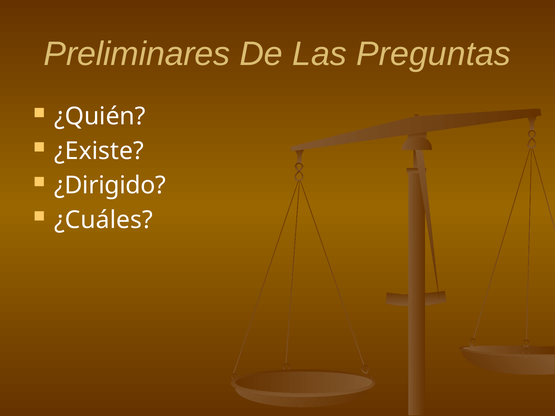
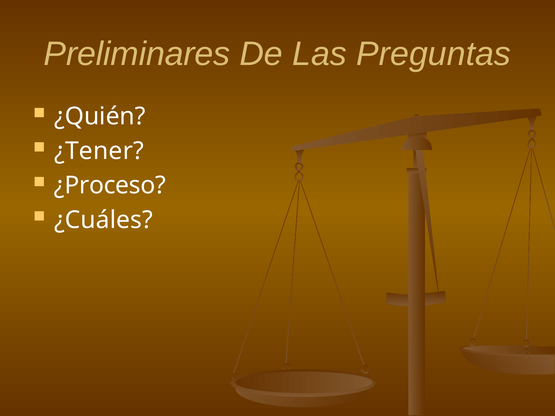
¿Existe: ¿Existe -> ¿Tener
¿Dirigido: ¿Dirigido -> ¿Proceso
